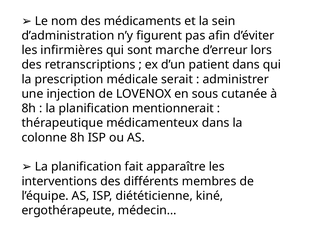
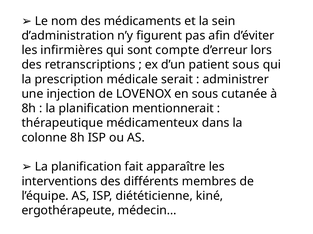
marche: marche -> compte
patient dans: dans -> sous
